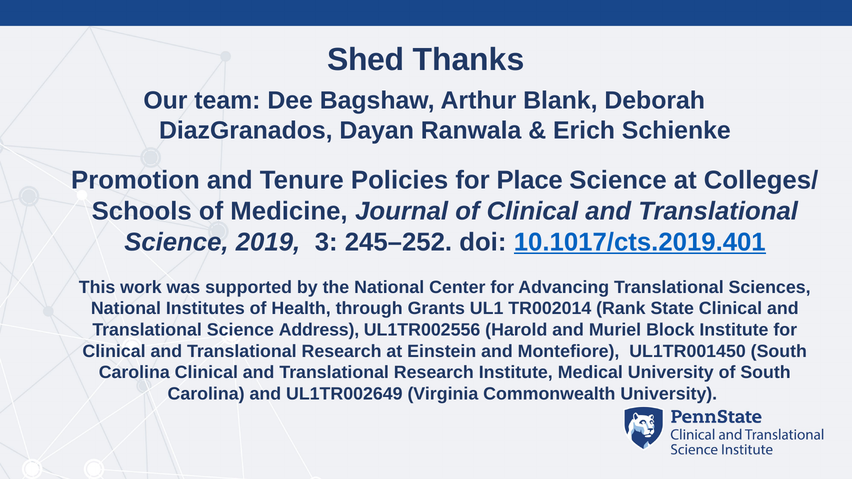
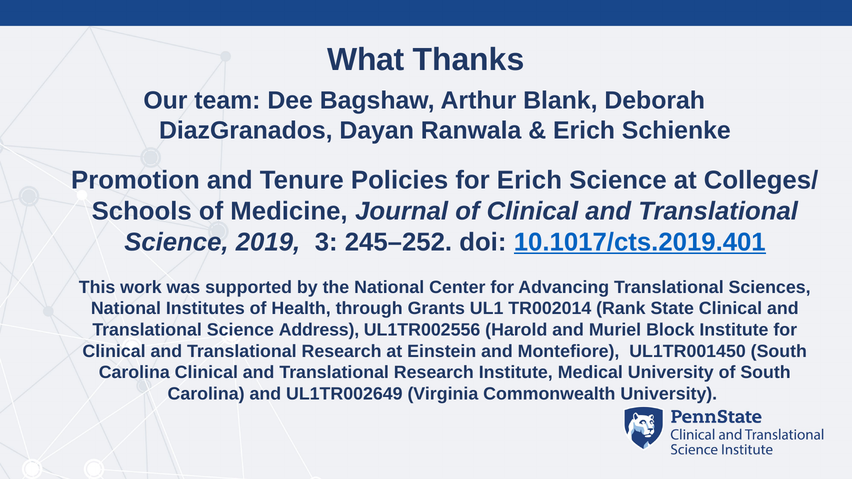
Shed: Shed -> What
for Place: Place -> Erich
